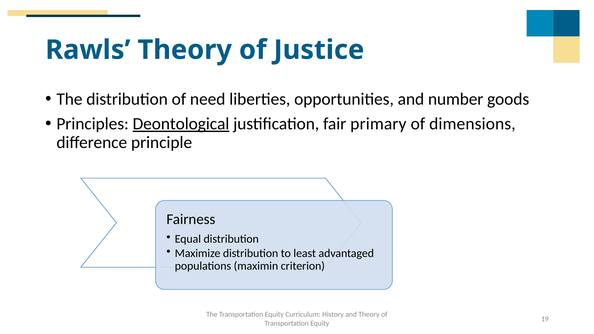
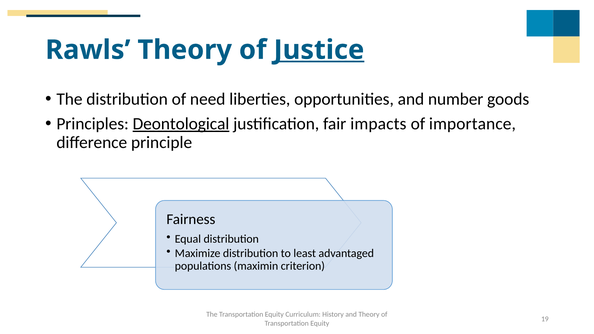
Justice underline: none -> present
primary: primary -> impacts
dimensions: dimensions -> importance
